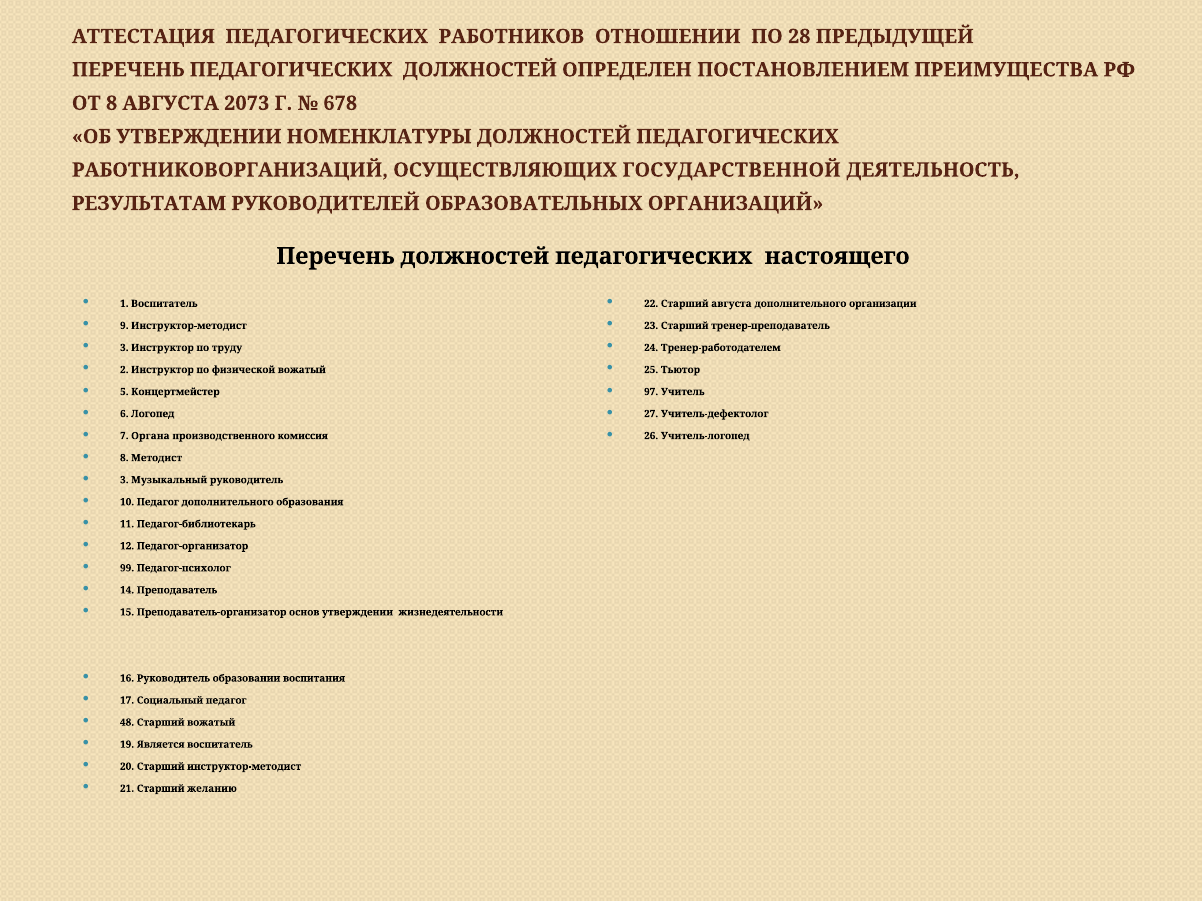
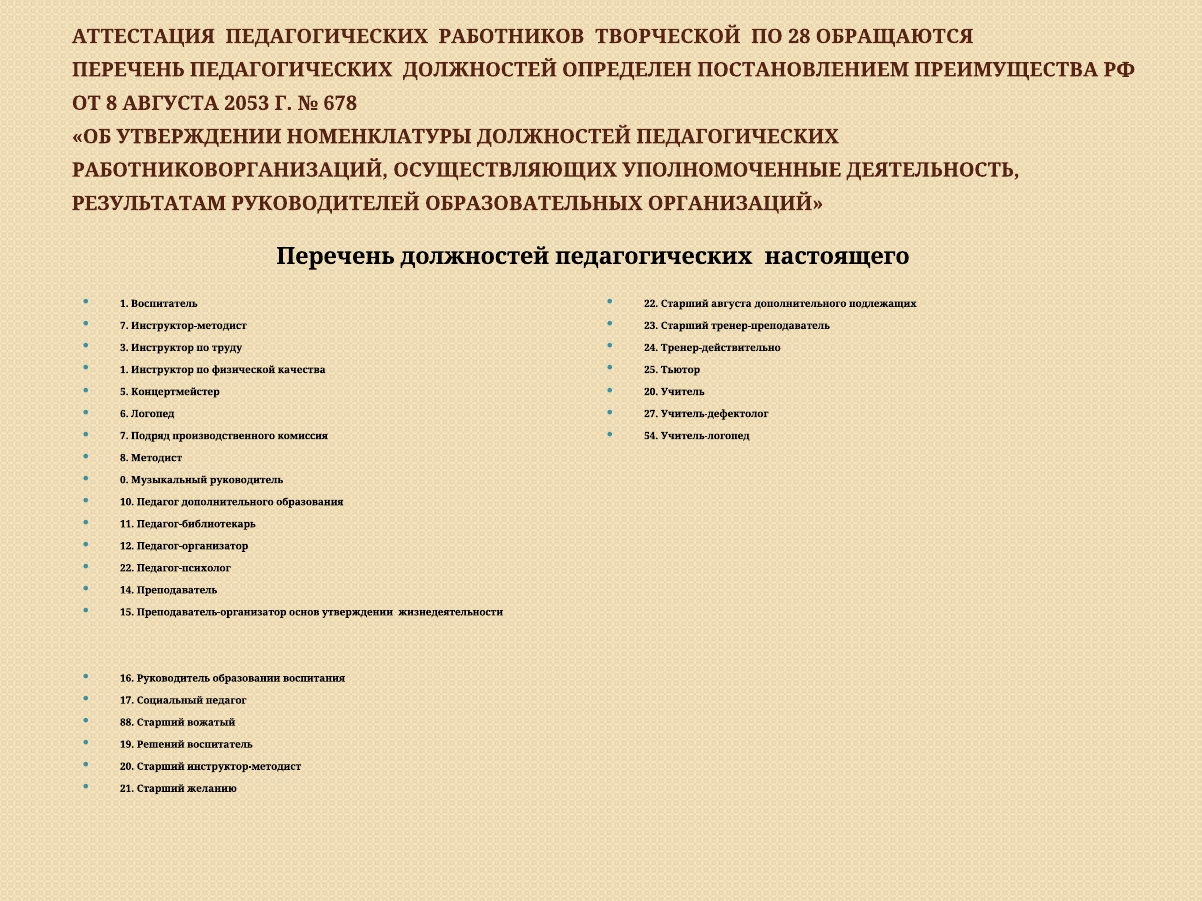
ОТНОШЕНИИ: ОТНОШЕНИИ -> ТВОРЧЕСКОЙ
ПРЕДЫДУЩЕЙ: ПРЕДЫДУЩЕЙ -> ОБРАЩАЮТСЯ
2073: 2073 -> 2053
ГОСУДАРСТВЕННОЙ: ГОСУДАРСТВЕННОЙ -> УПОЛНОМОЧЕННЫЕ
организации: организации -> подлежащих
9 at (124, 326): 9 -> 7
Тренер-работодателем: Тренер-работодателем -> Тренер-действительно
2 at (124, 370): 2 -> 1
физической вожатый: вожатый -> качества
97 at (651, 392): 97 -> 20
Органа: Органа -> Подряд
26: 26 -> 54
3 at (124, 480): 3 -> 0
99 at (127, 568): 99 -> 22
48: 48 -> 88
Является: Является -> Решений
